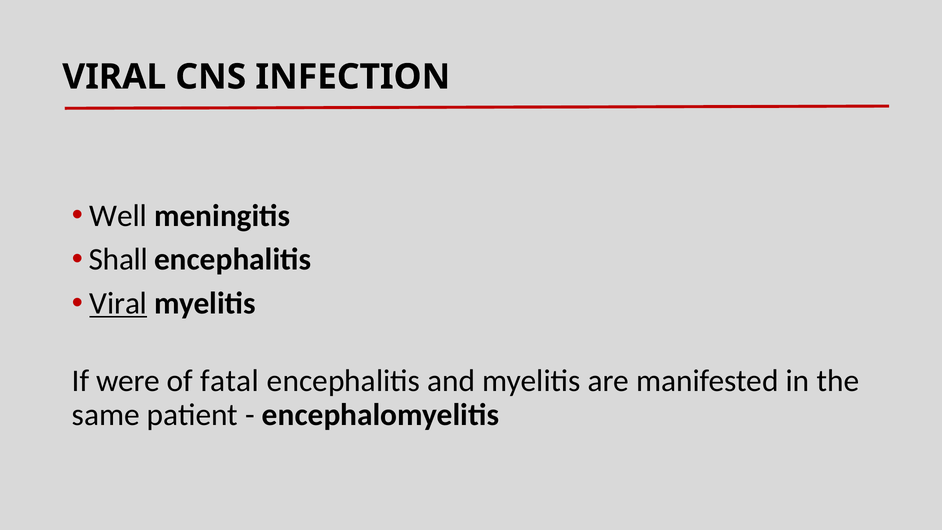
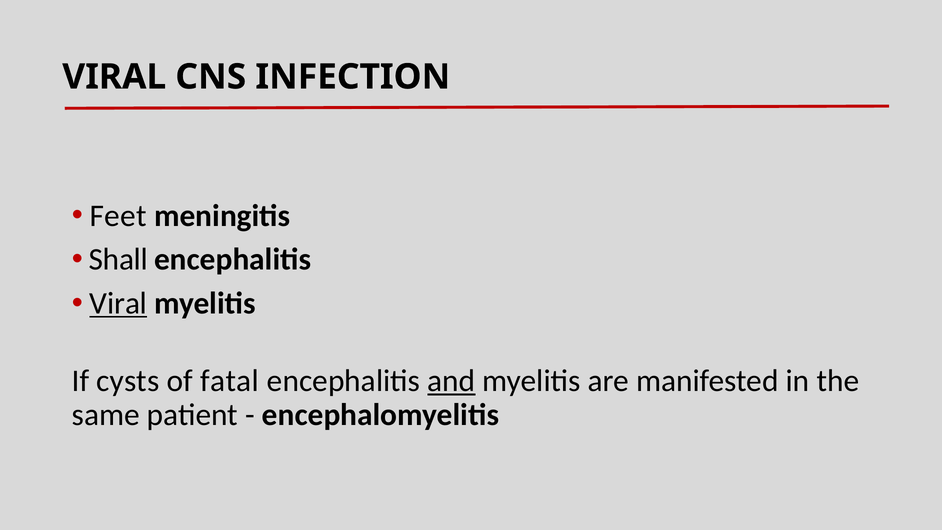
Well: Well -> Feet
were: were -> cysts
and underline: none -> present
